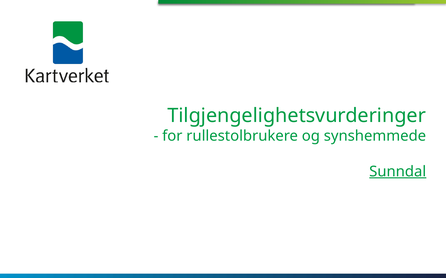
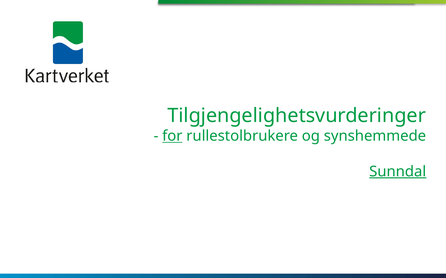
for underline: none -> present
